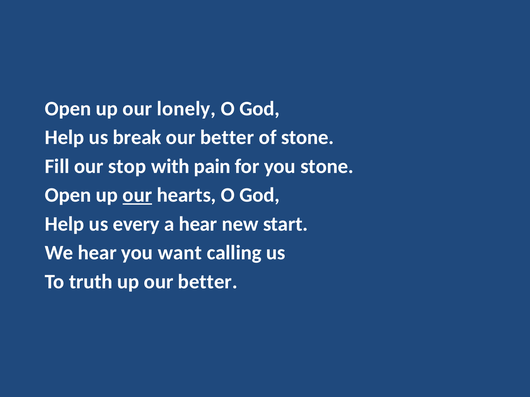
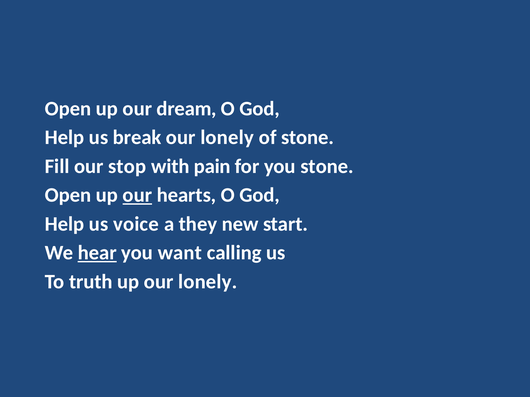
lonely: lonely -> dream
break our better: better -> lonely
every: every -> voice
a hear: hear -> they
hear at (97, 253) underline: none -> present
up our better: better -> lonely
